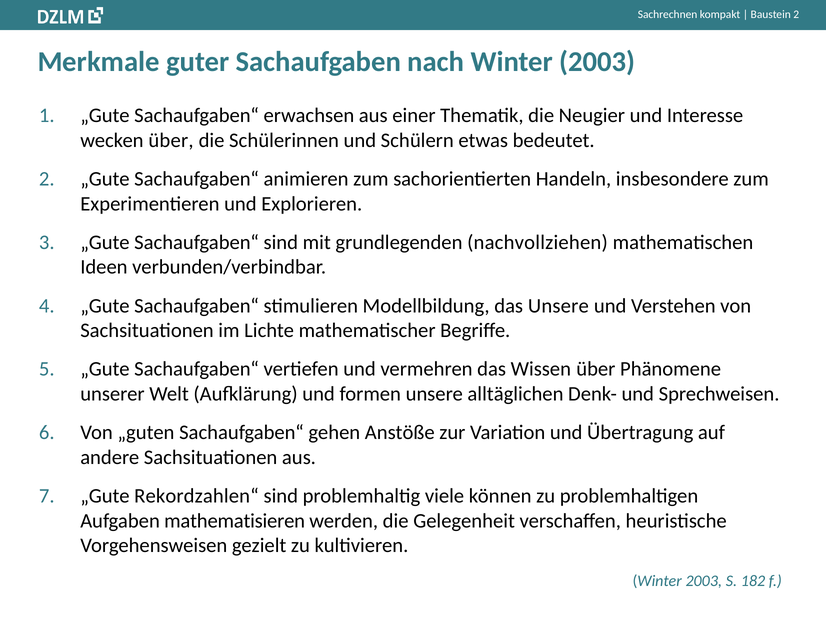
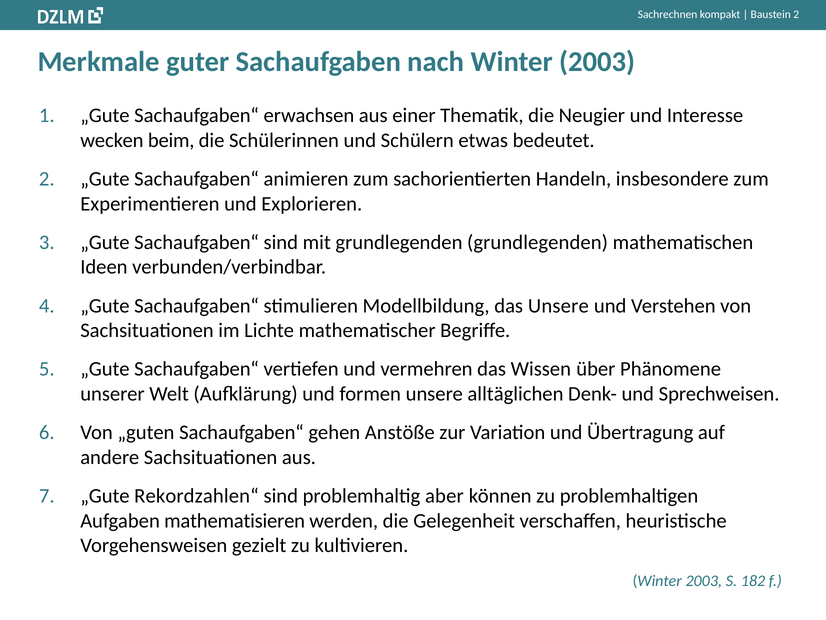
wecken über: über -> beim
grundlegenden nachvollziehen: nachvollziehen -> grundlegenden
viele: viele -> aber
